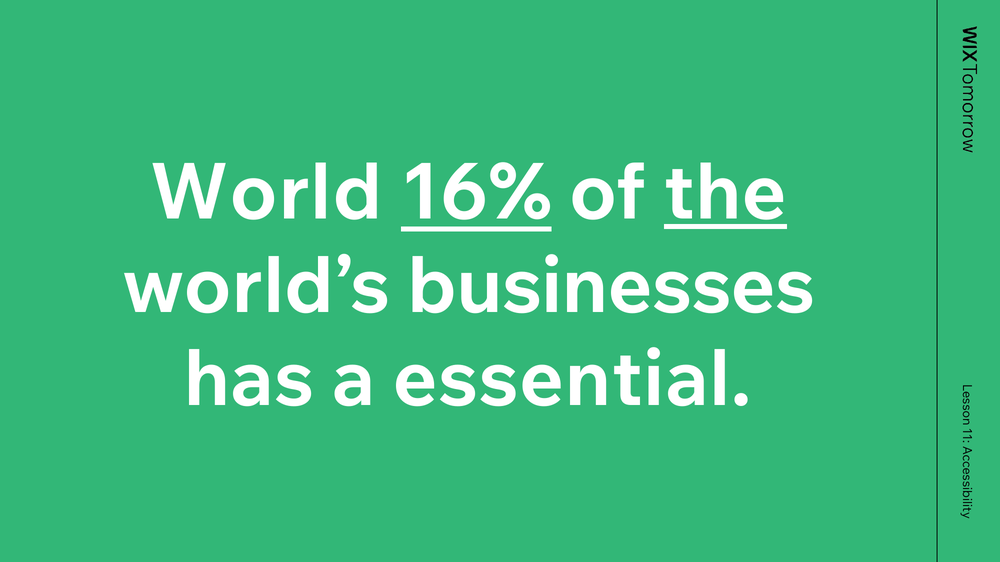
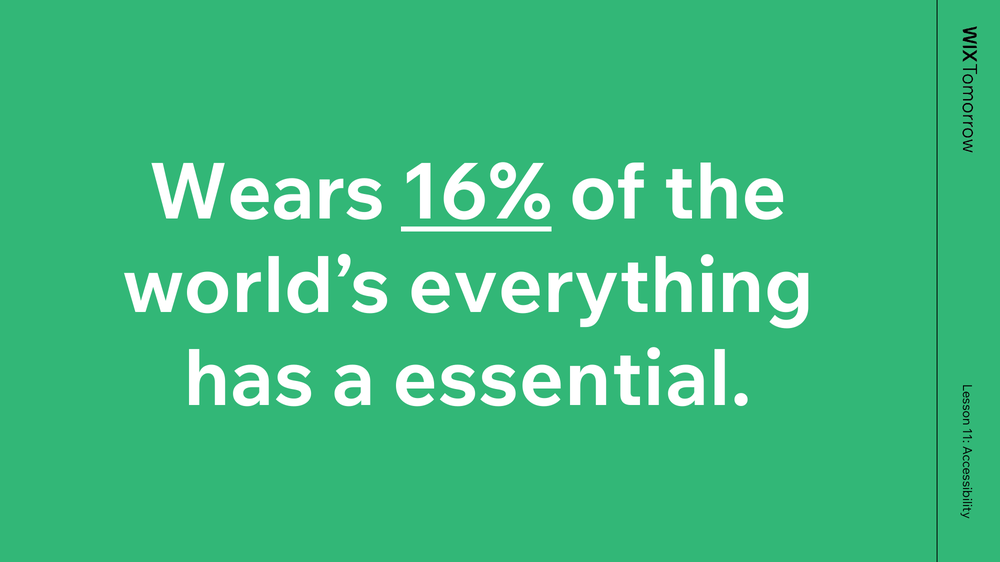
World: World -> Wears
the underline: present -> none
businesses: businesses -> everything
